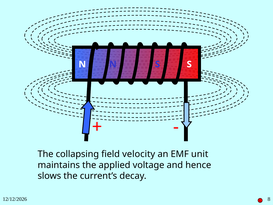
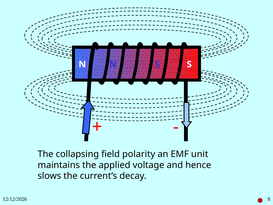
velocity: velocity -> polarity
